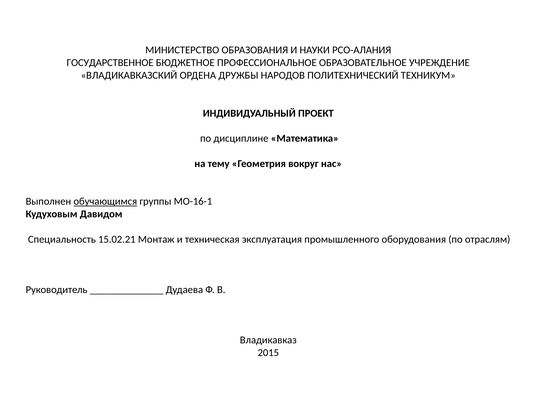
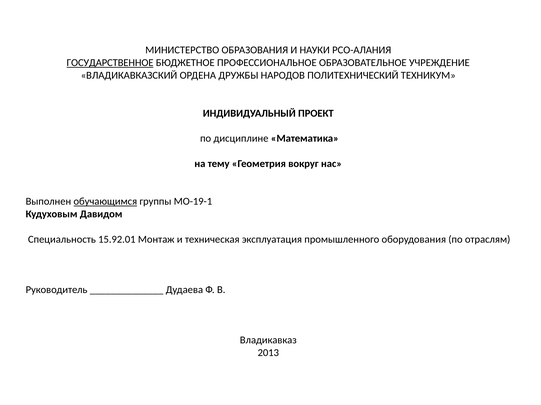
ГОСУДАРСТВЕННОЕ underline: none -> present
МО-16-1: МО-16-1 -> МО-19-1
15.02.21: 15.02.21 -> 15.92.01
2015: 2015 -> 2013
